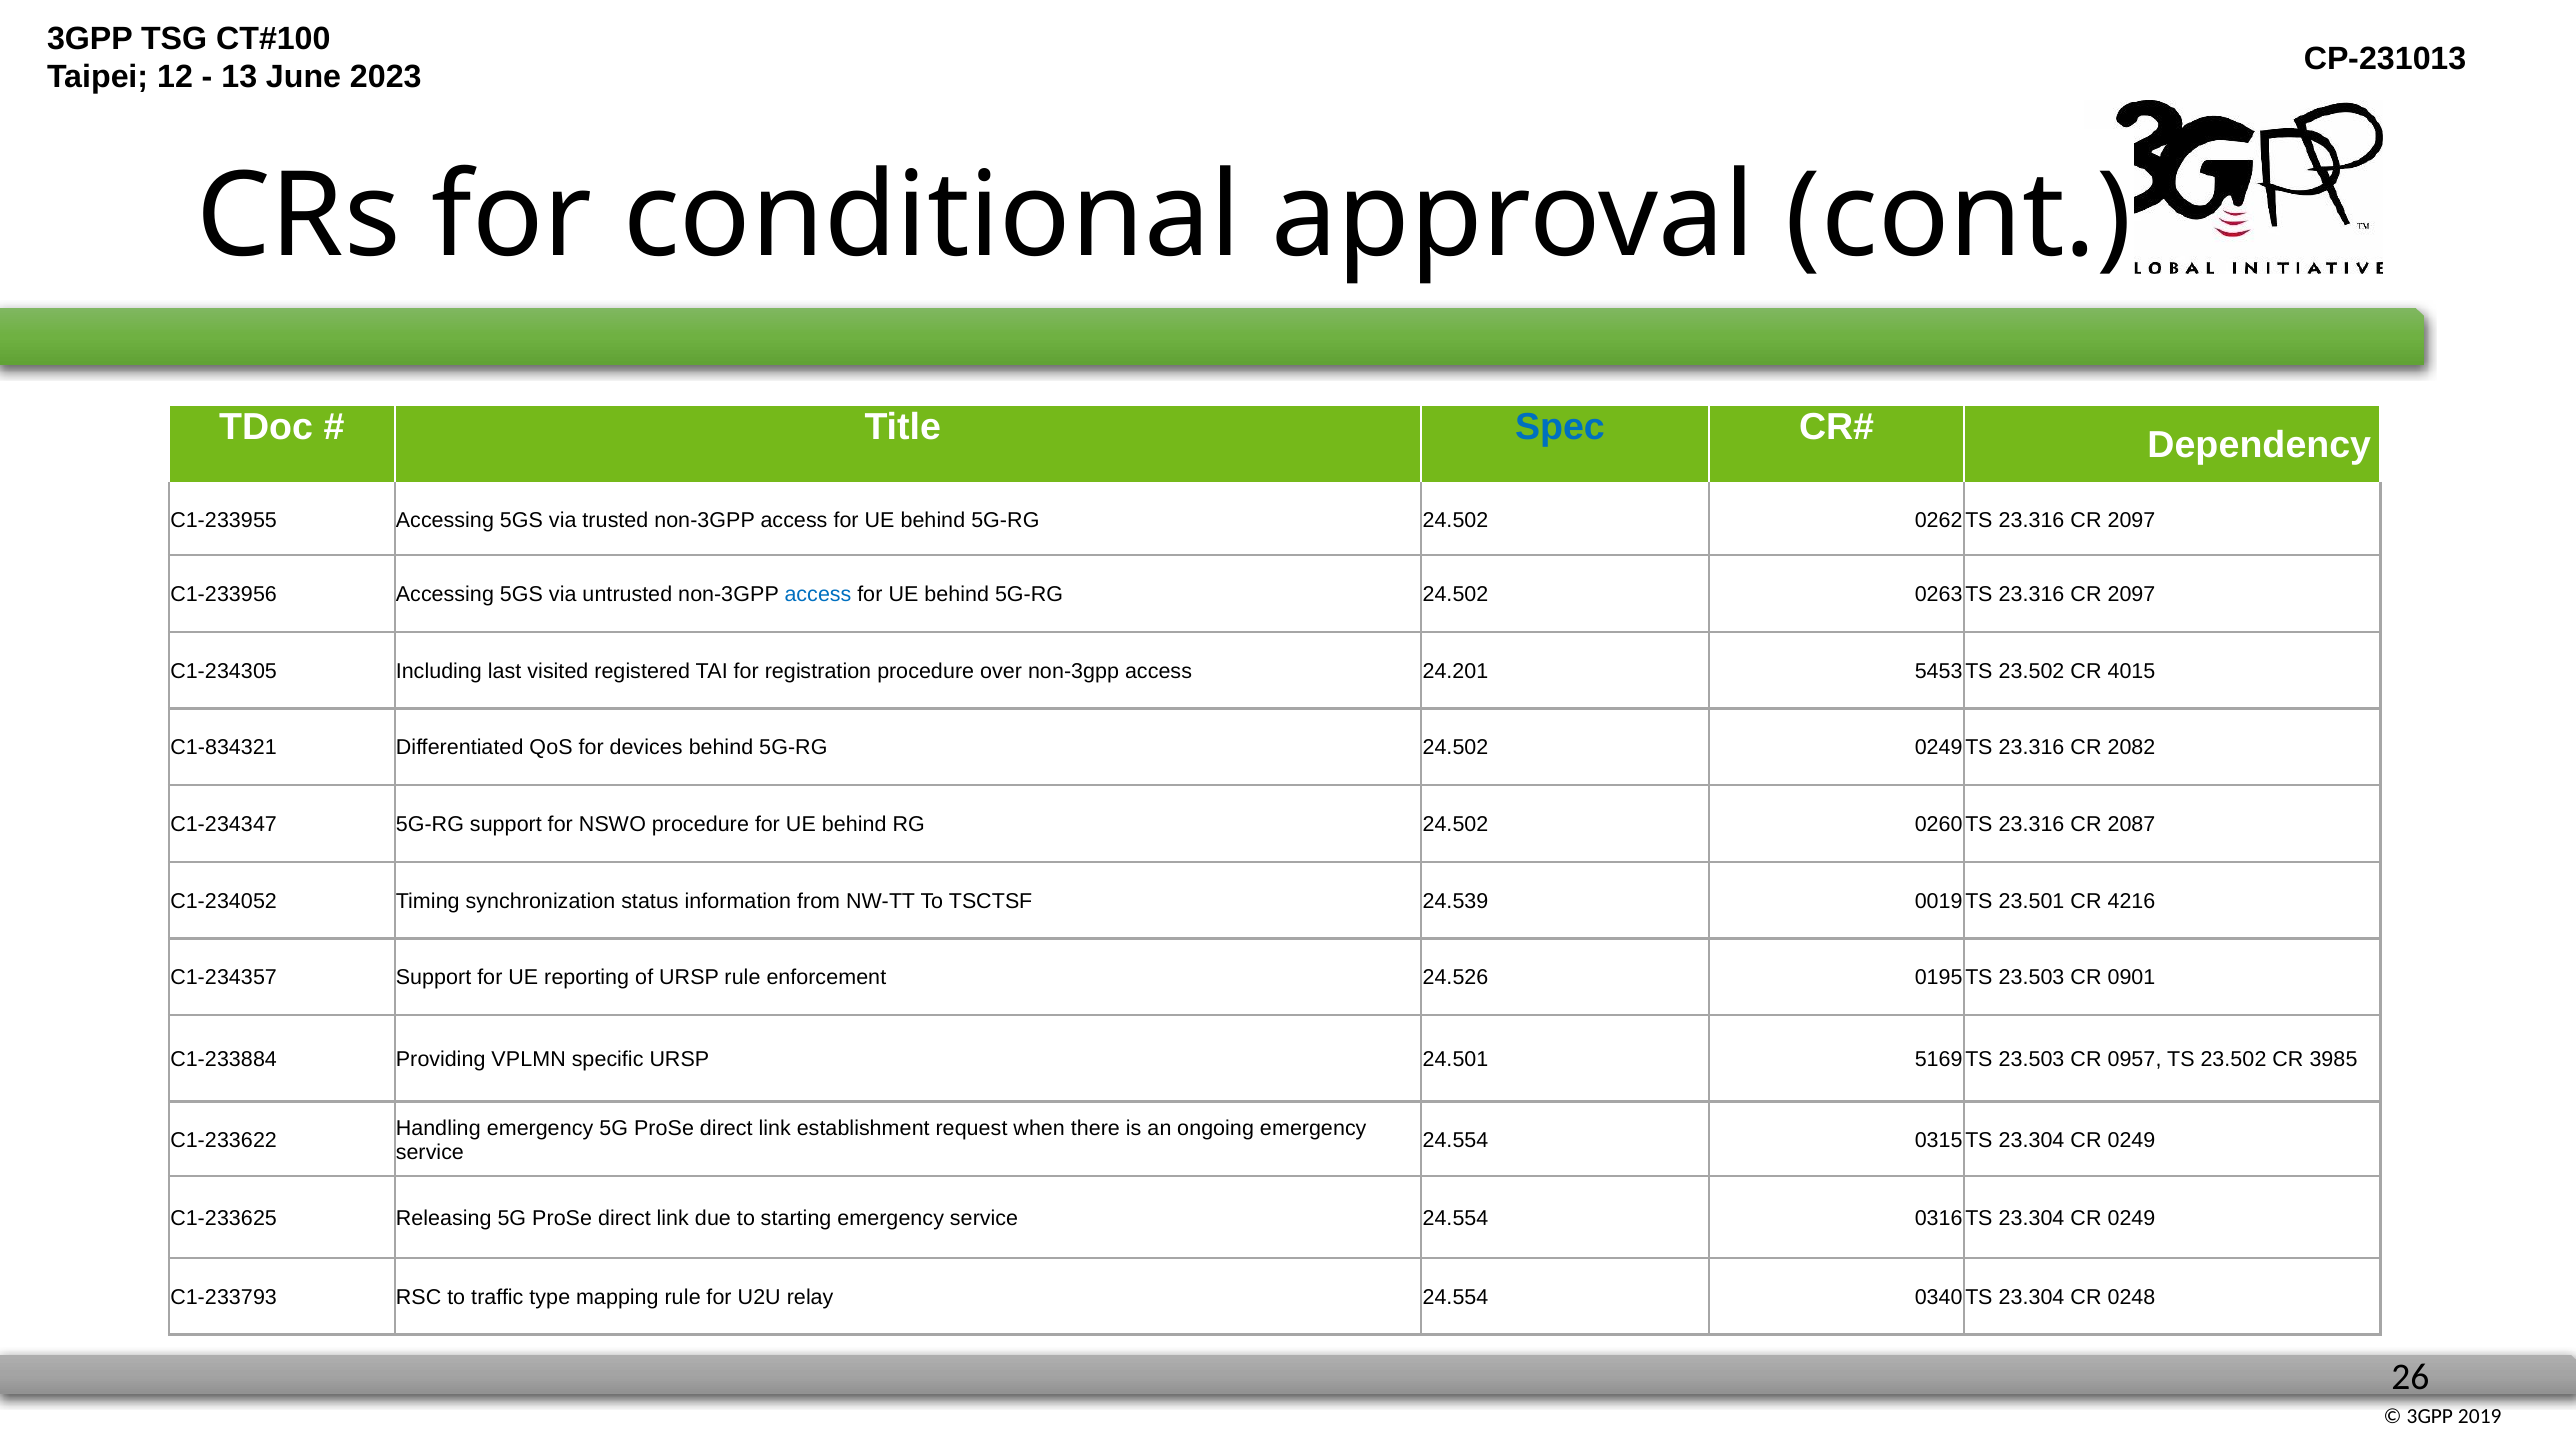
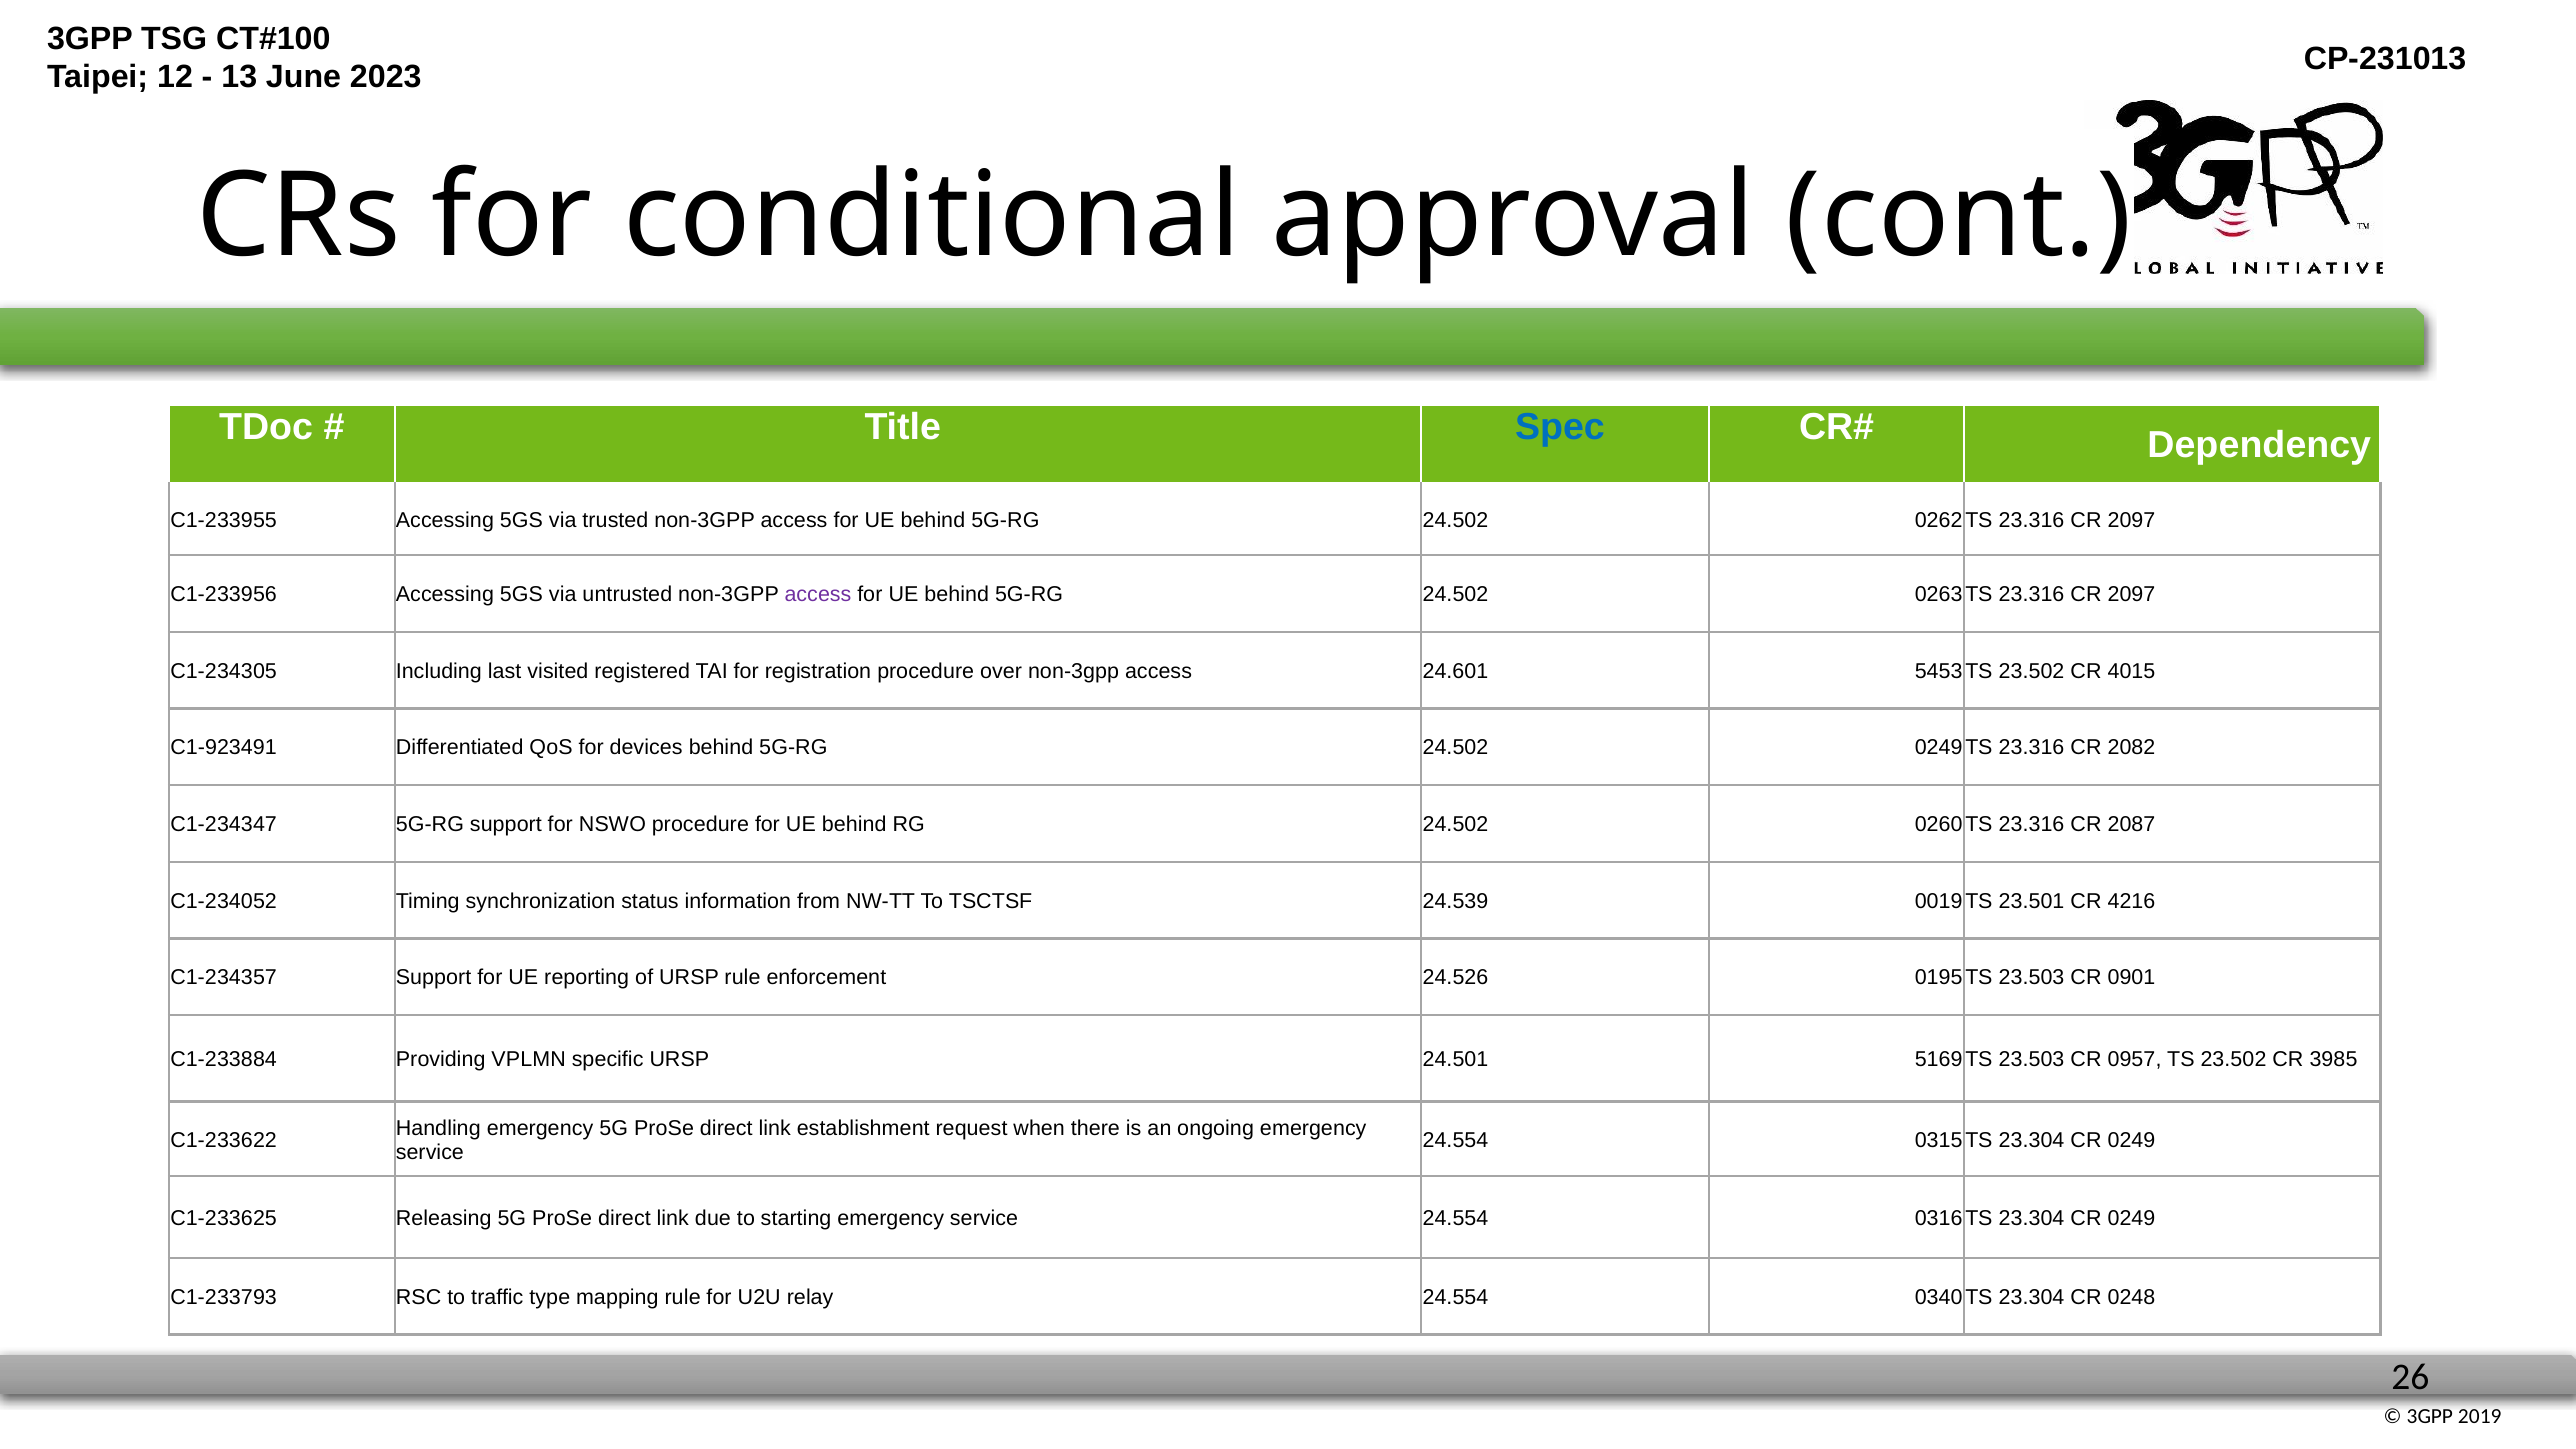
access at (818, 594) colour: blue -> purple
24.201: 24.201 -> 24.601
C1-834321: C1-834321 -> C1-923491
